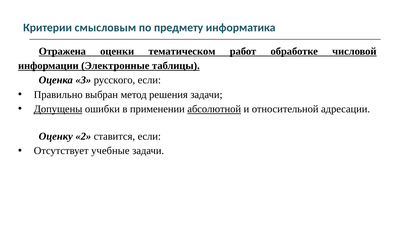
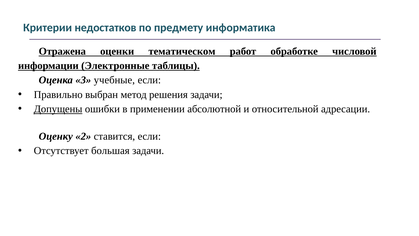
смысловым: смысловым -> недостатков
русского: русского -> учебные
абсолютной underline: present -> none
учебные: учебные -> большая
